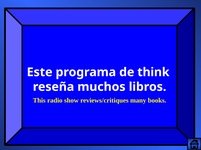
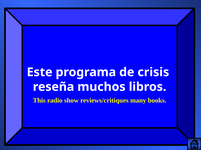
think: think -> crisis
